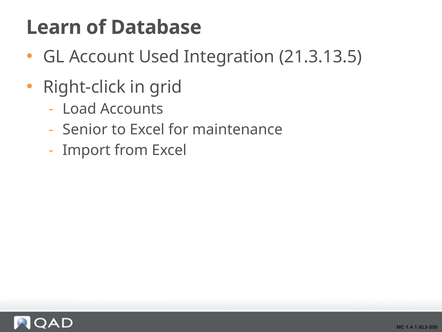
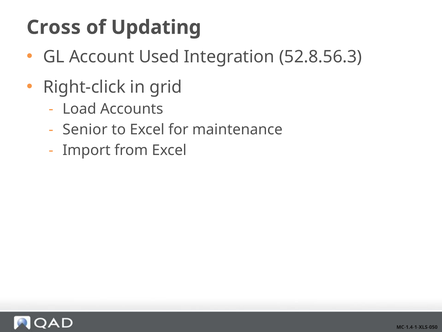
Learn: Learn -> Cross
Database: Database -> Updating
21.3.13.5: 21.3.13.5 -> 52.8.56.3
